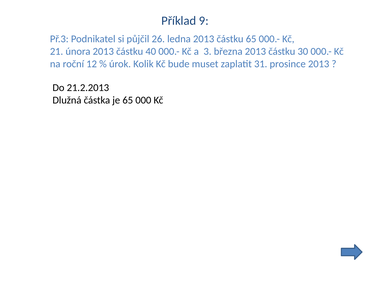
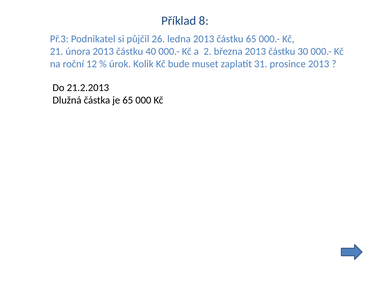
9: 9 -> 8
3: 3 -> 2
